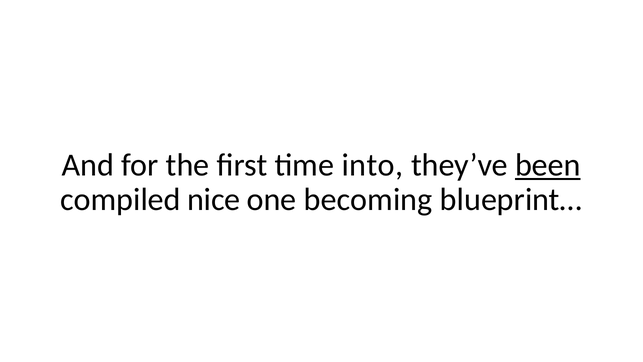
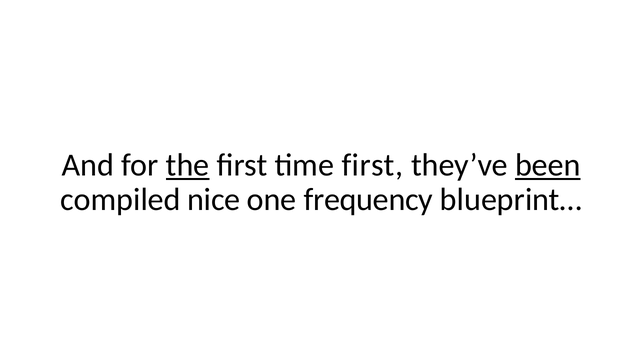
the underline: none -> present
time into: into -> first
becoming: becoming -> frequency
